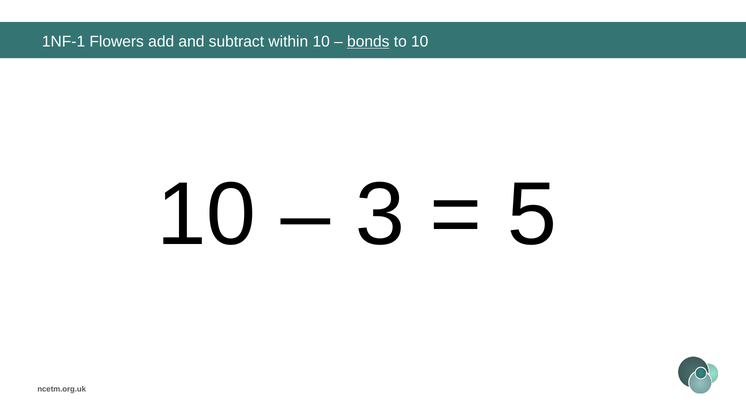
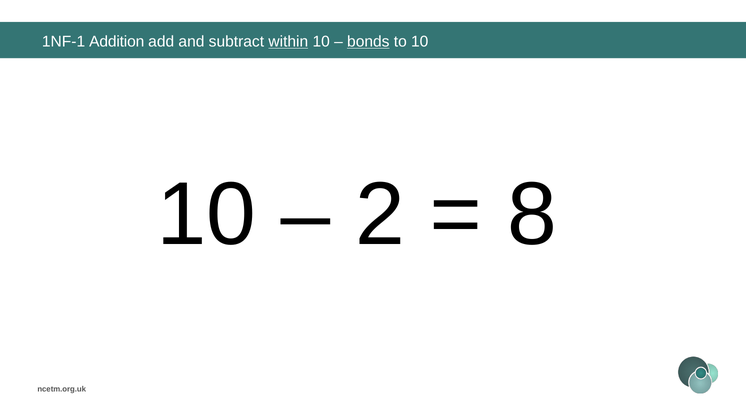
Flowers: Flowers -> Addition
within underline: none -> present
3: 3 -> 2
5: 5 -> 8
